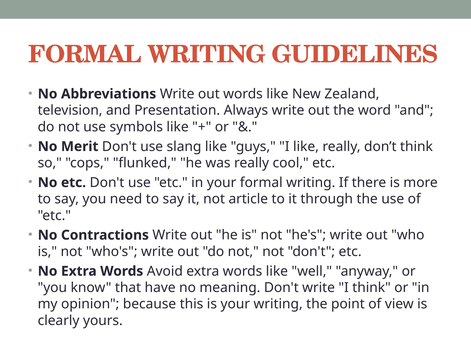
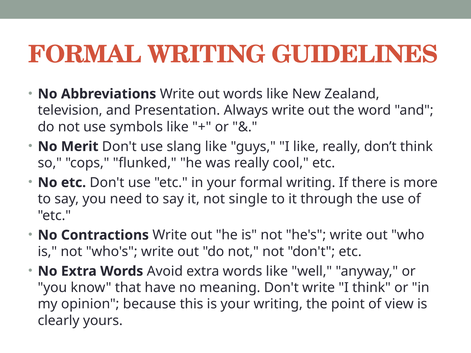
article: article -> single
